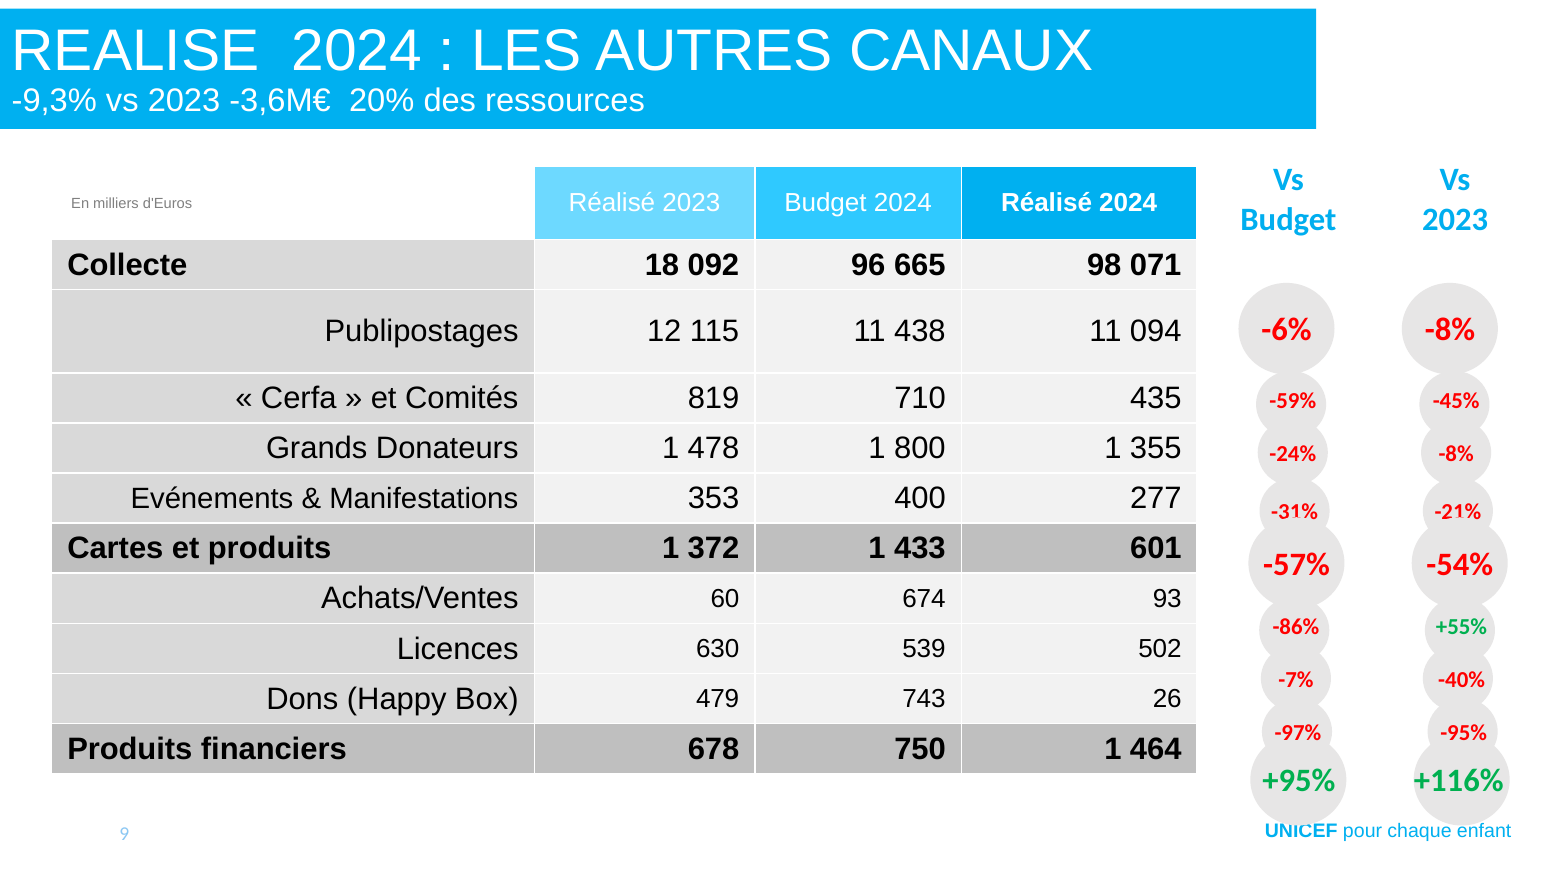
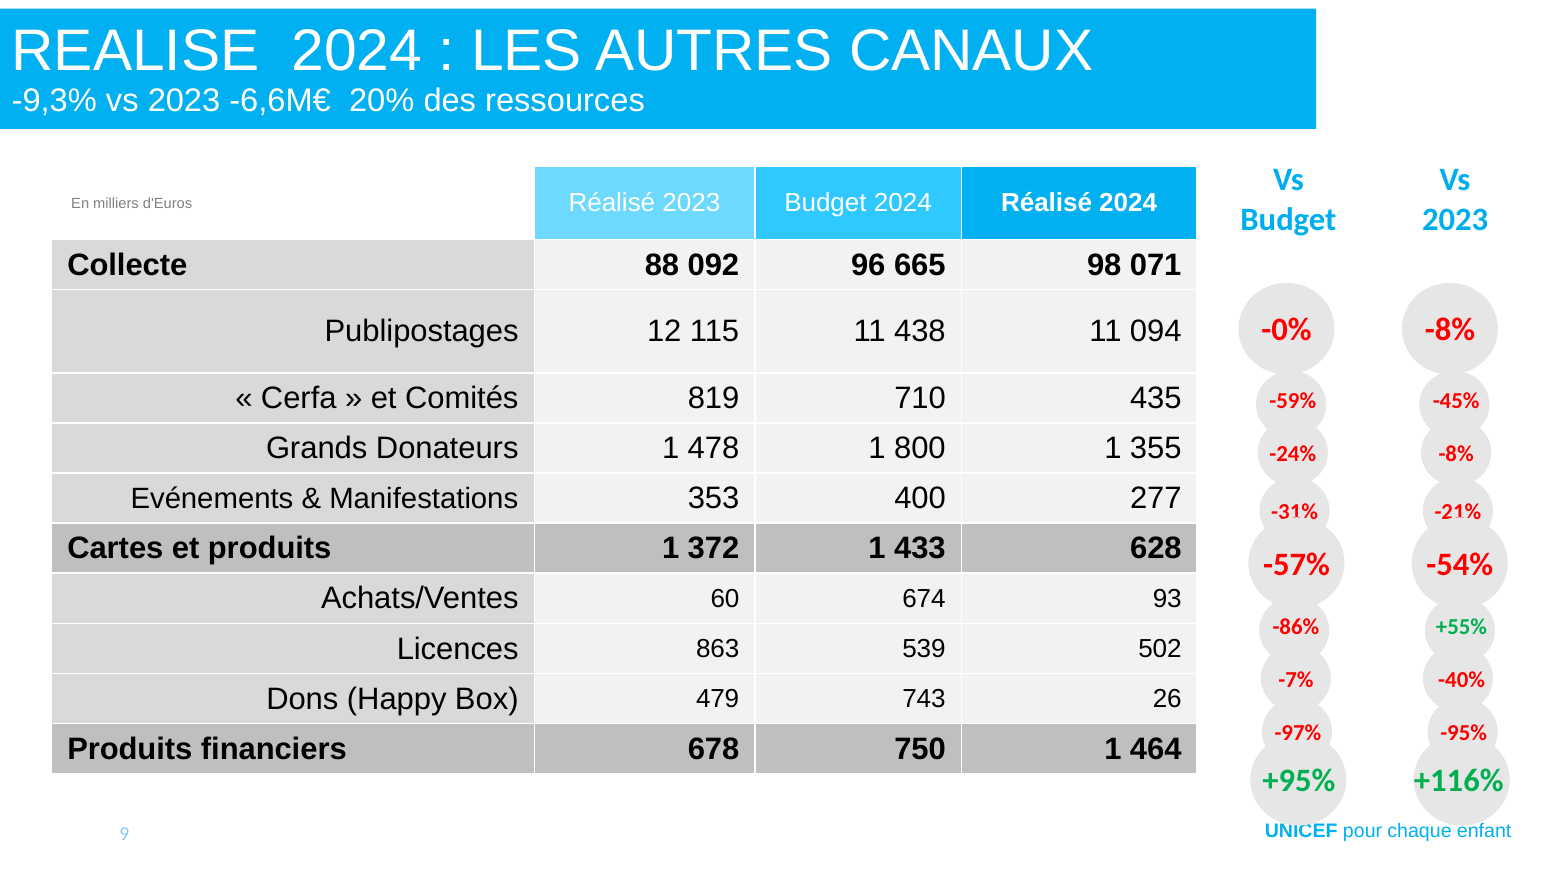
-3,6M€: -3,6M€ -> -6,6M€
18: 18 -> 88
-6%: -6% -> -0%
601: 601 -> 628
630: 630 -> 863
